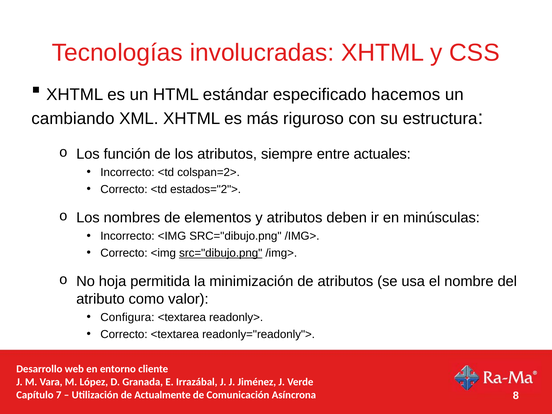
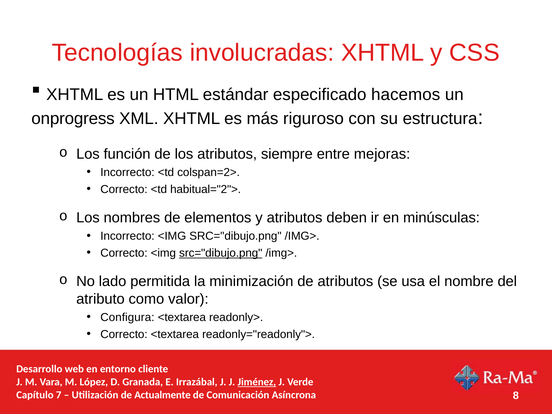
cambiando: cambiando -> onprogress
actuales: actuales -> mejoras
estados="2">: estados="2"> -> habitual="2">
hoja: hoja -> lado
Jiménez underline: none -> present
